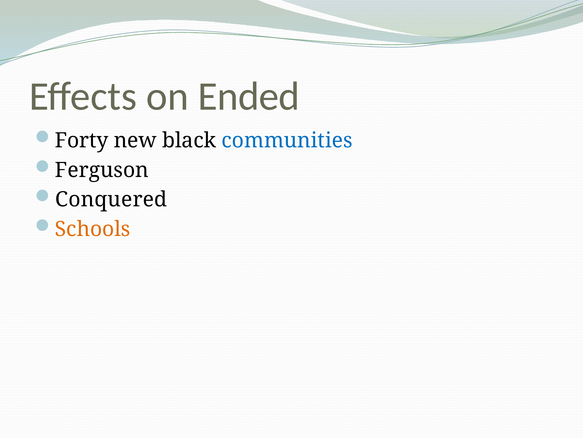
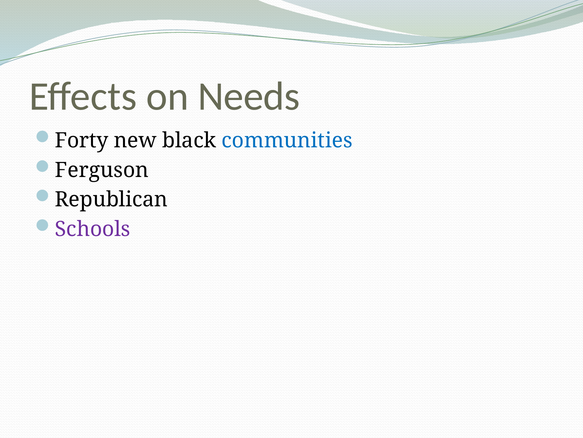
Ended: Ended -> Needs
Conquered: Conquered -> Republican
Schools colour: orange -> purple
